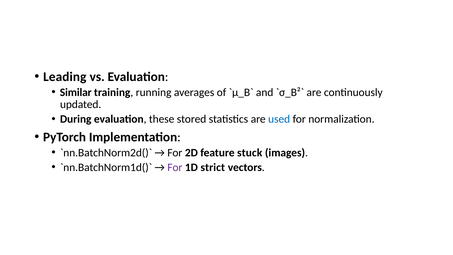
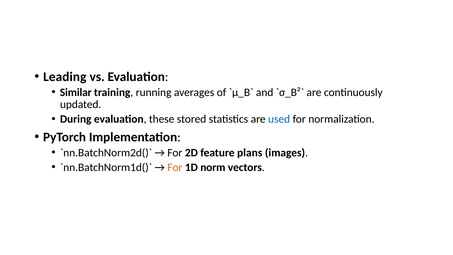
stuck: stuck -> plans
For at (175, 167) colour: purple -> orange
strict: strict -> norm
